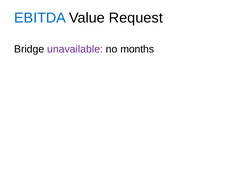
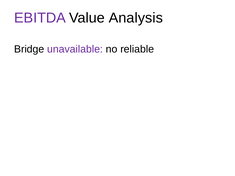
EBITDA colour: blue -> purple
Request: Request -> Analysis
months: months -> reliable
